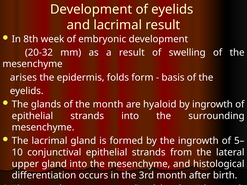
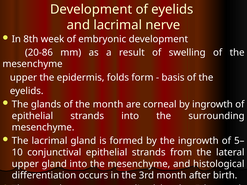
lacrimal result: result -> nerve
20-32: 20-32 -> 20-86
arises at (23, 78): arises -> upper
hyaloid: hyaloid -> corneal
